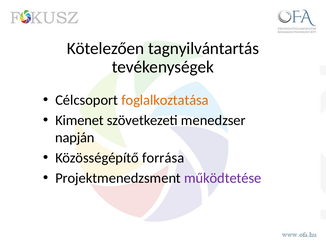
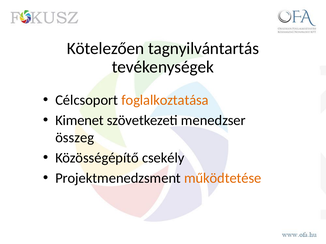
napján: napján -> összeg
forrása: forrása -> csekély
működtetése colour: purple -> orange
